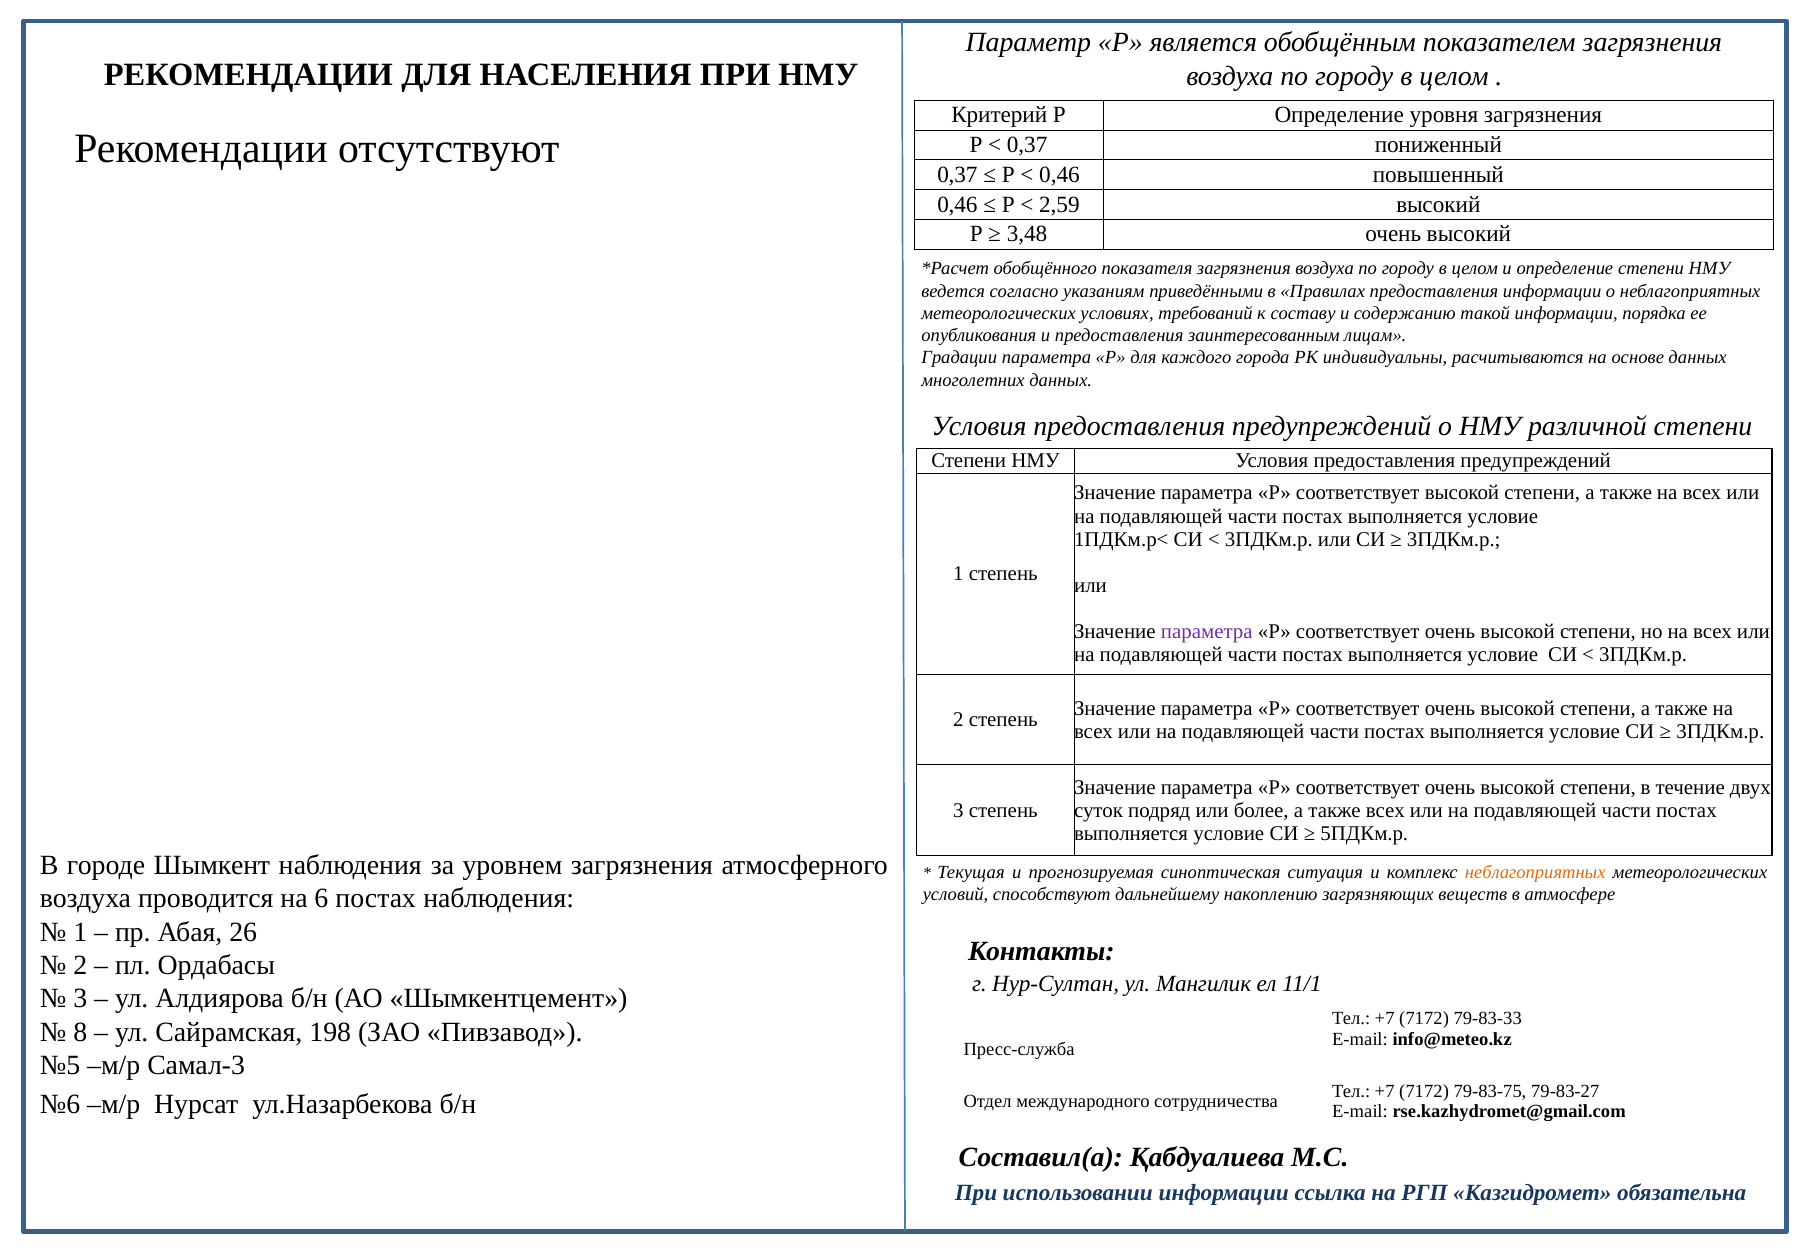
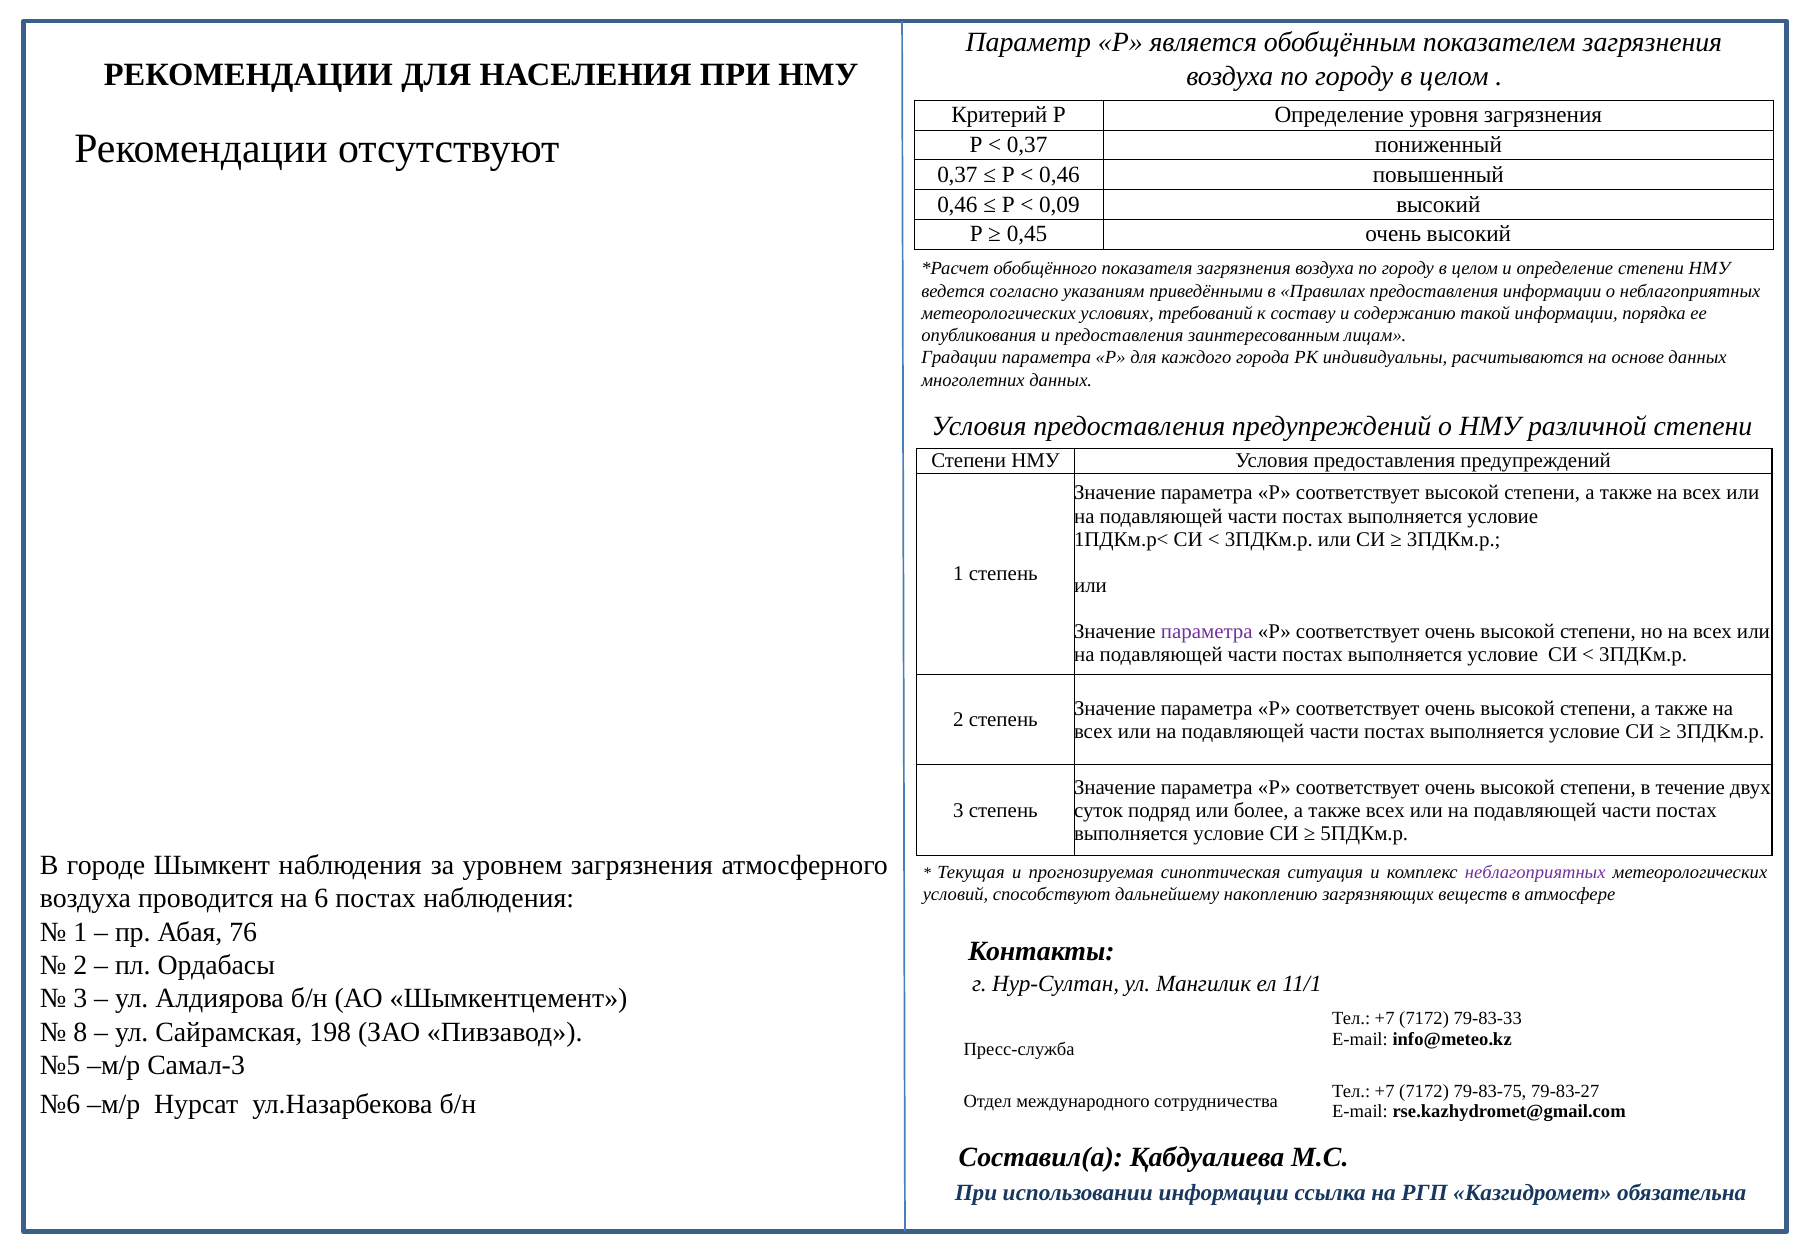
2,59: 2,59 -> 0,09
3,48: 3,48 -> 0,45
неблагоприятных at (1535, 873) colour: orange -> purple
26: 26 -> 76
